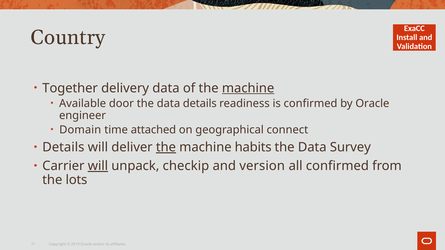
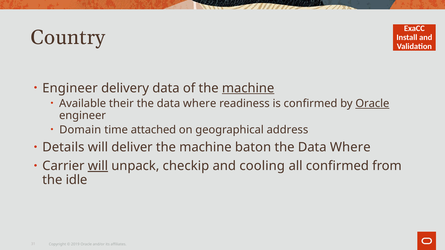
Together at (70, 88): Together -> Engineer
door: door -> their
details at (200, 104): details -> where
Oracle at (372, 104) underline: none -> present
connect: connect -> address
the at (166, 147) underline: present -> none
habits: habits -> baton
Survey at (350, 147): Survey -> Where
version: version -> cooling
lots: lots -> idle
